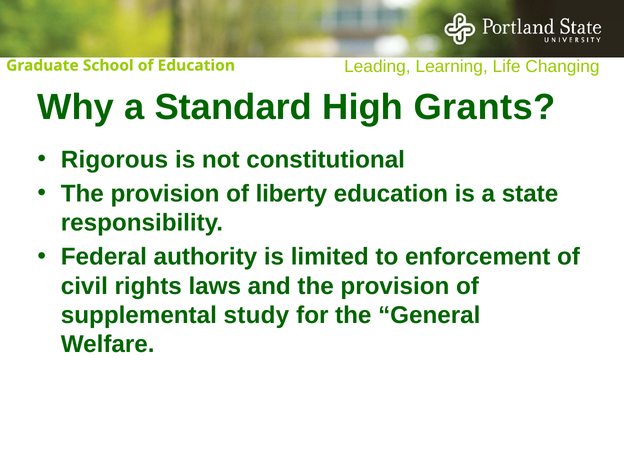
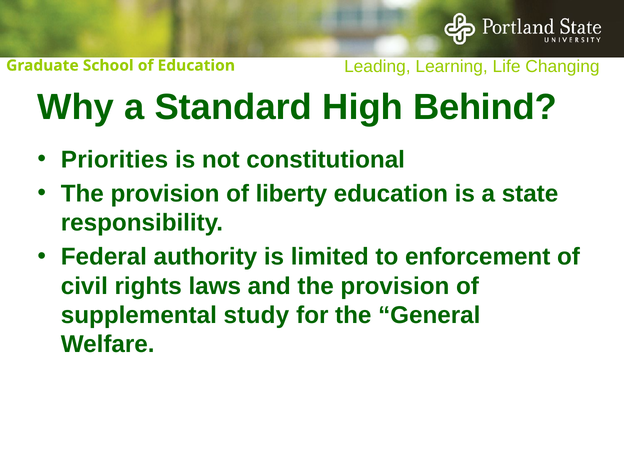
Grants: Grants -> Behind
Rigorous: Rigorous -> Priorities
